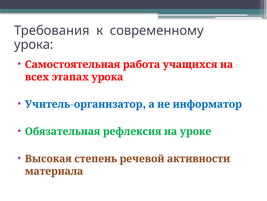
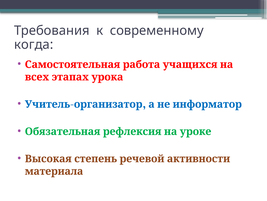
урока at (34, 44): урока -> когда
